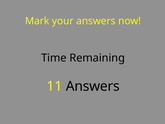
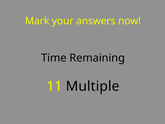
11 Answers: Answers -> Multiple
